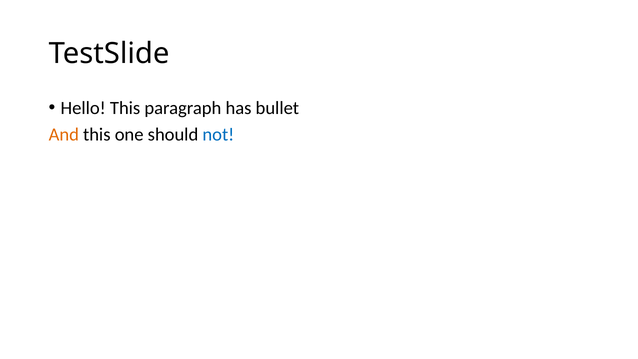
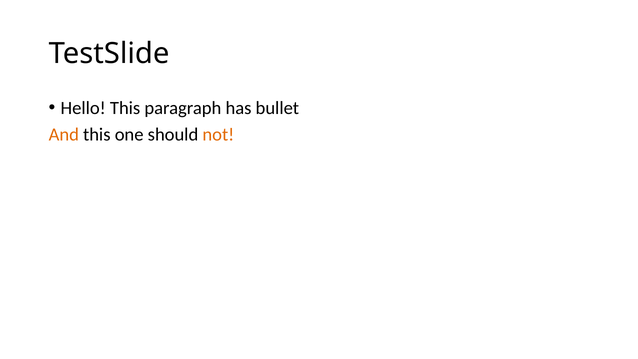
not colour: blue -> orange
